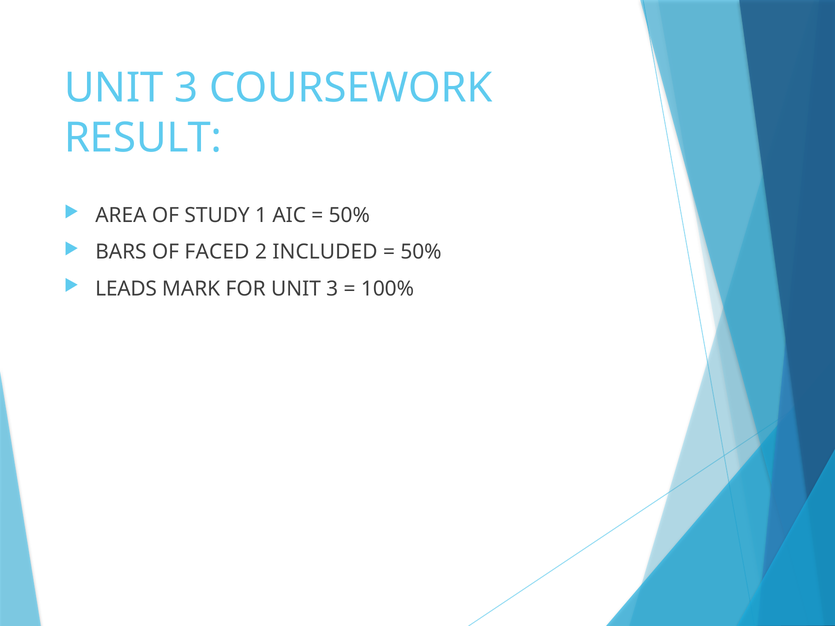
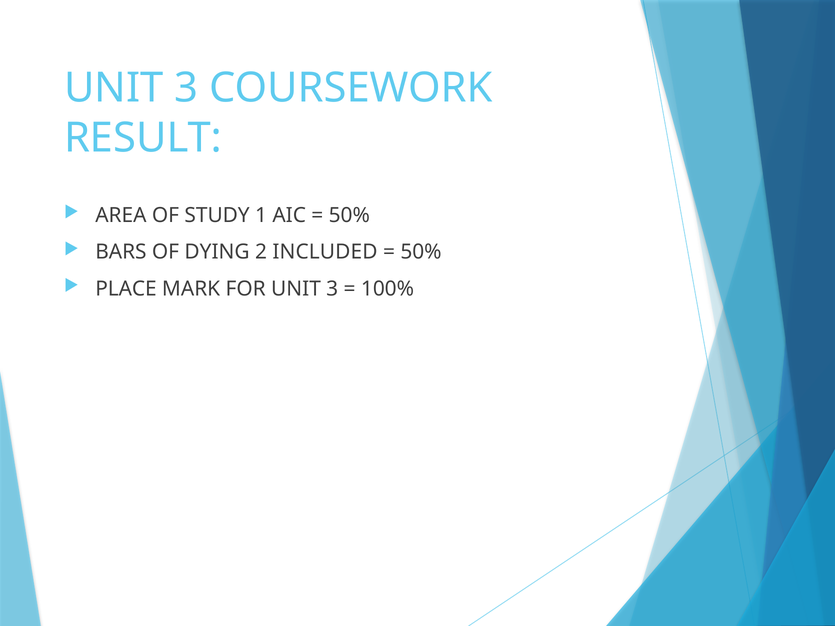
FACED: FACED -> DYING
LEADS: LEADS -> PLACE
